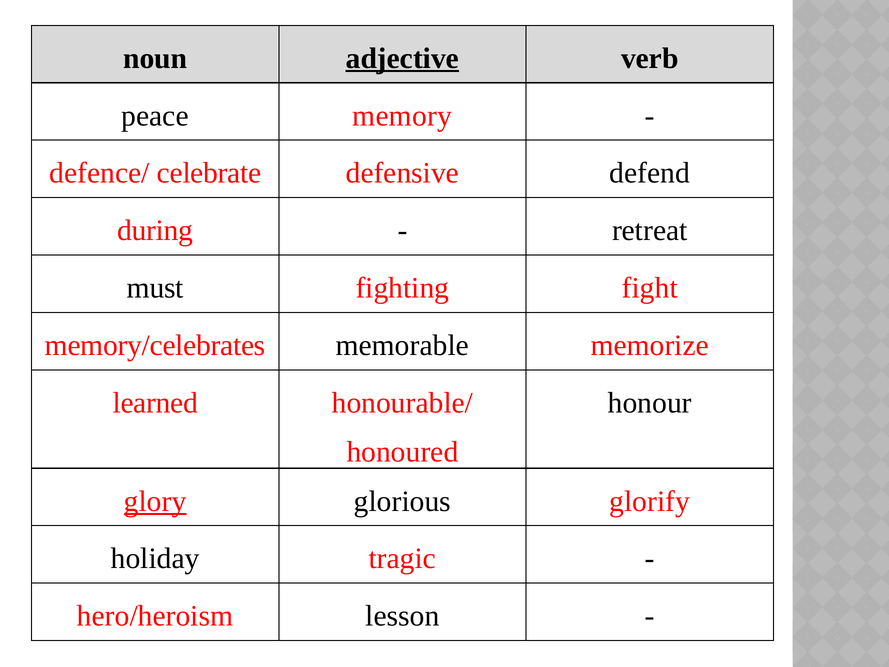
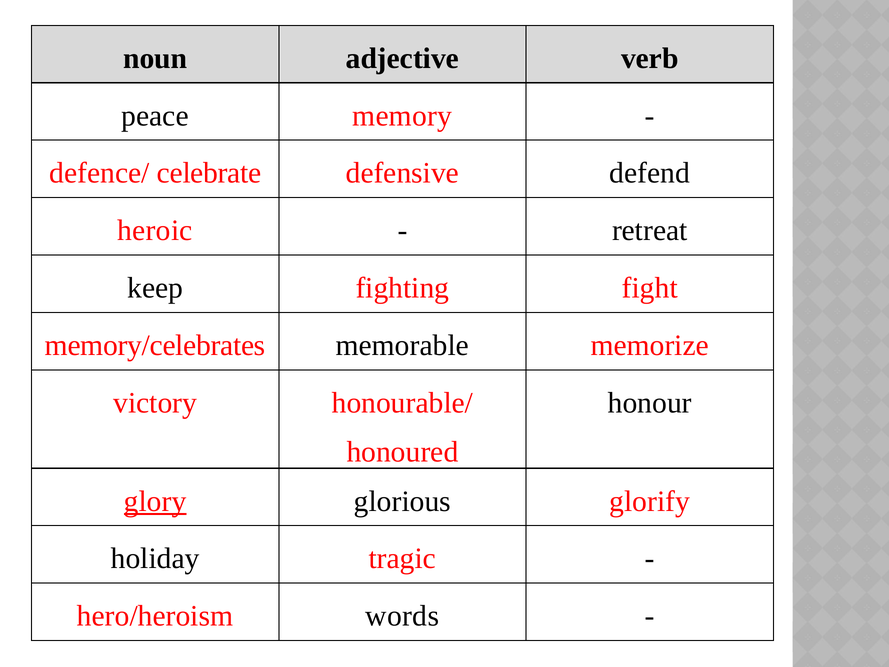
adjective underline: present -> none
during: during -> heroic
must: must -> keep
learned: learned -> victory
lesson: lesson -> words
